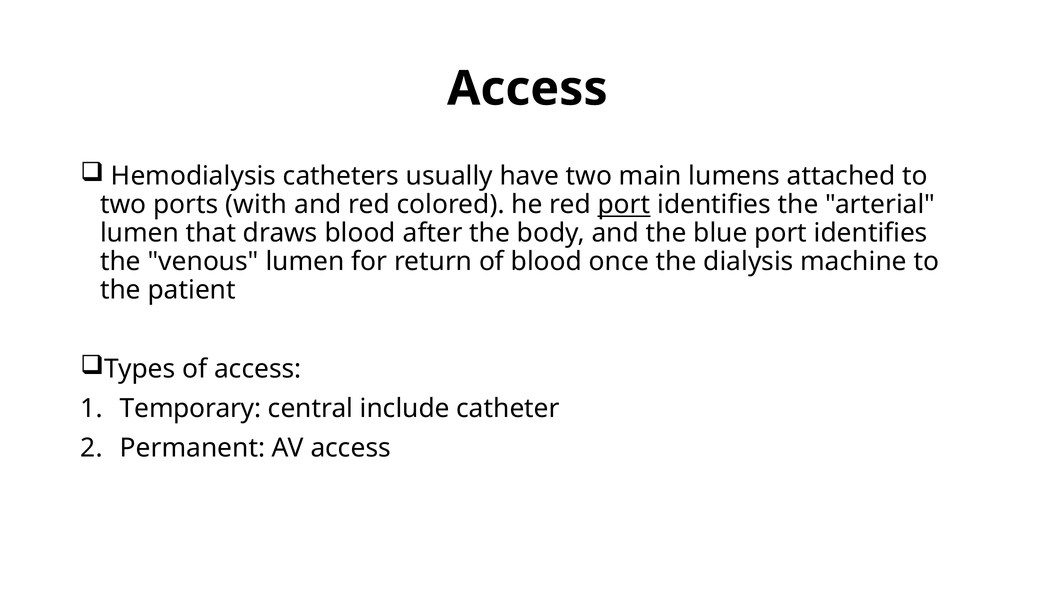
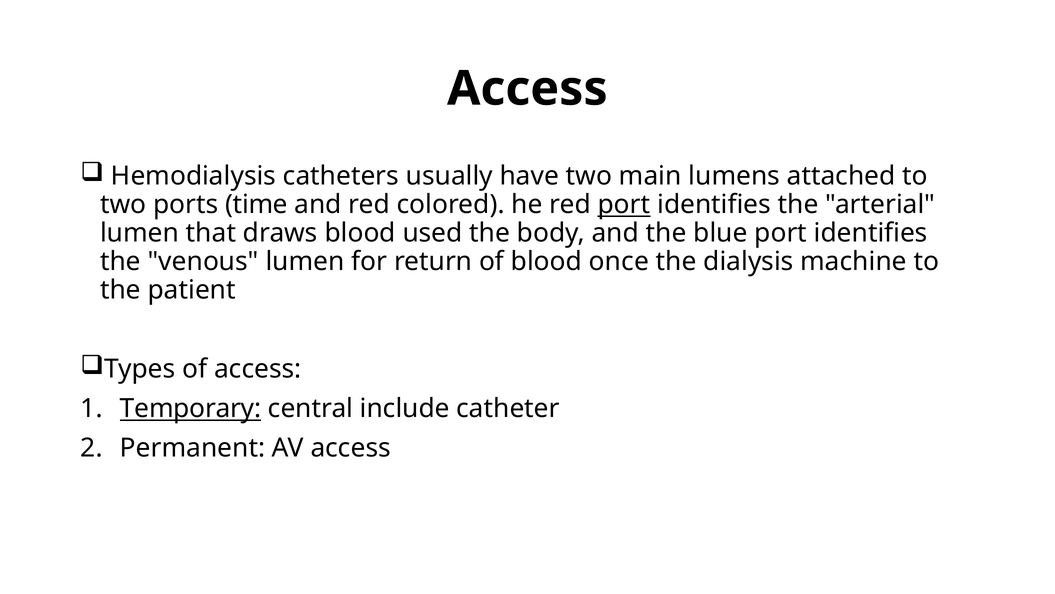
with: with -> time
after: after -> used
Temporary underline: none -> present
